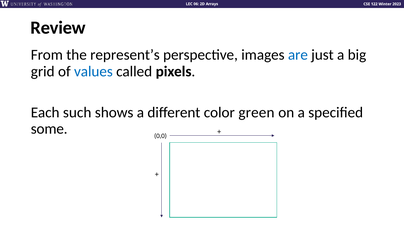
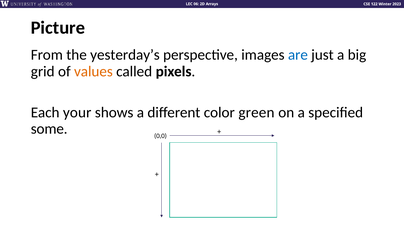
Review: Review -> Picture
represent’s: represent’s -> yesterday’s
values colour: blue -> orange
such: such -> your
